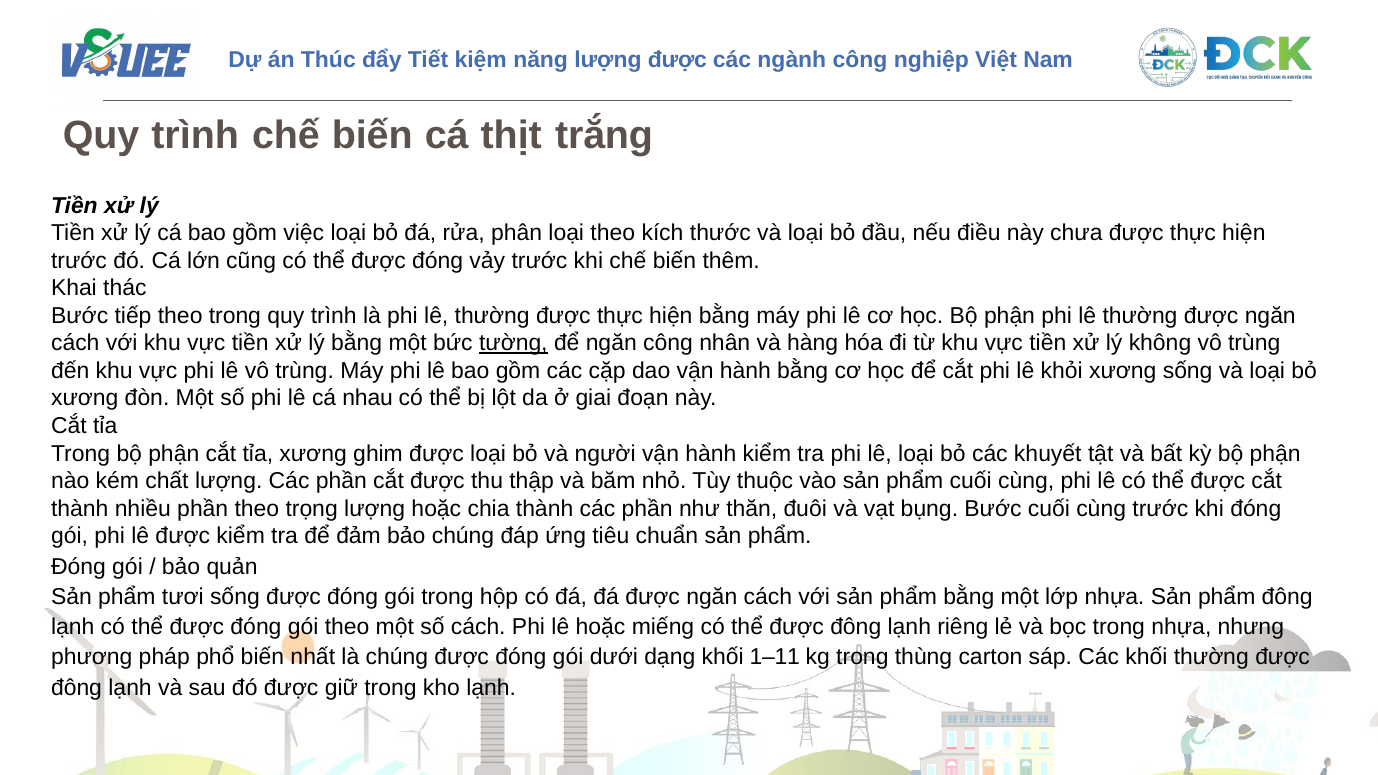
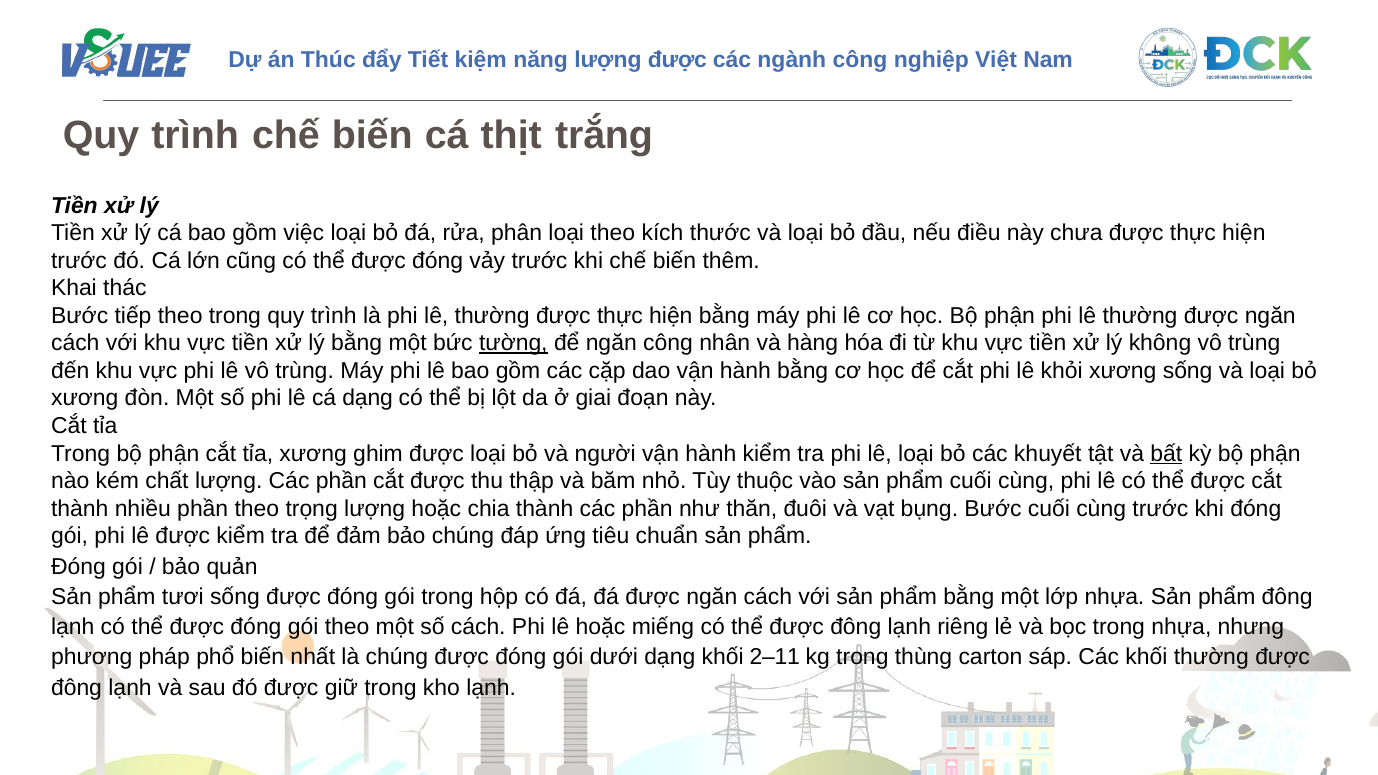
cá nhau: nhau -> dạng
bất underline: none -> present
1–11: 1–11 -> 2–11
